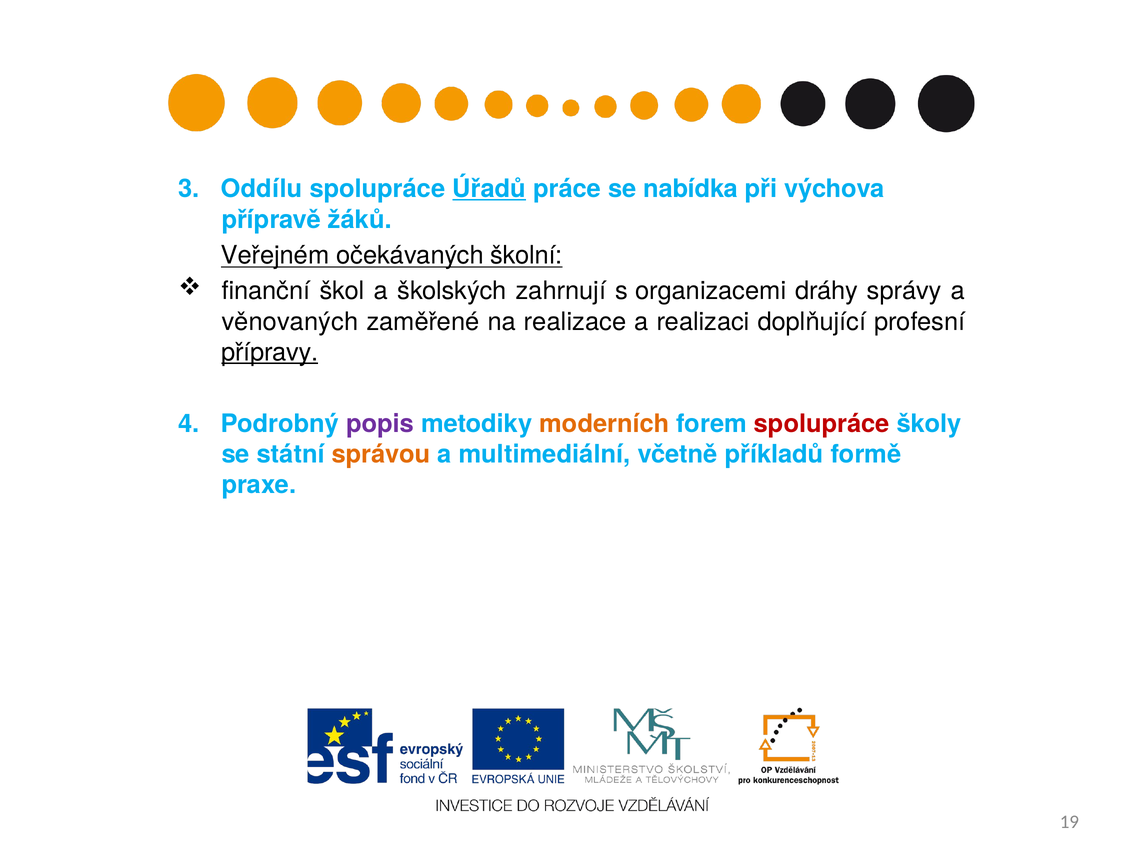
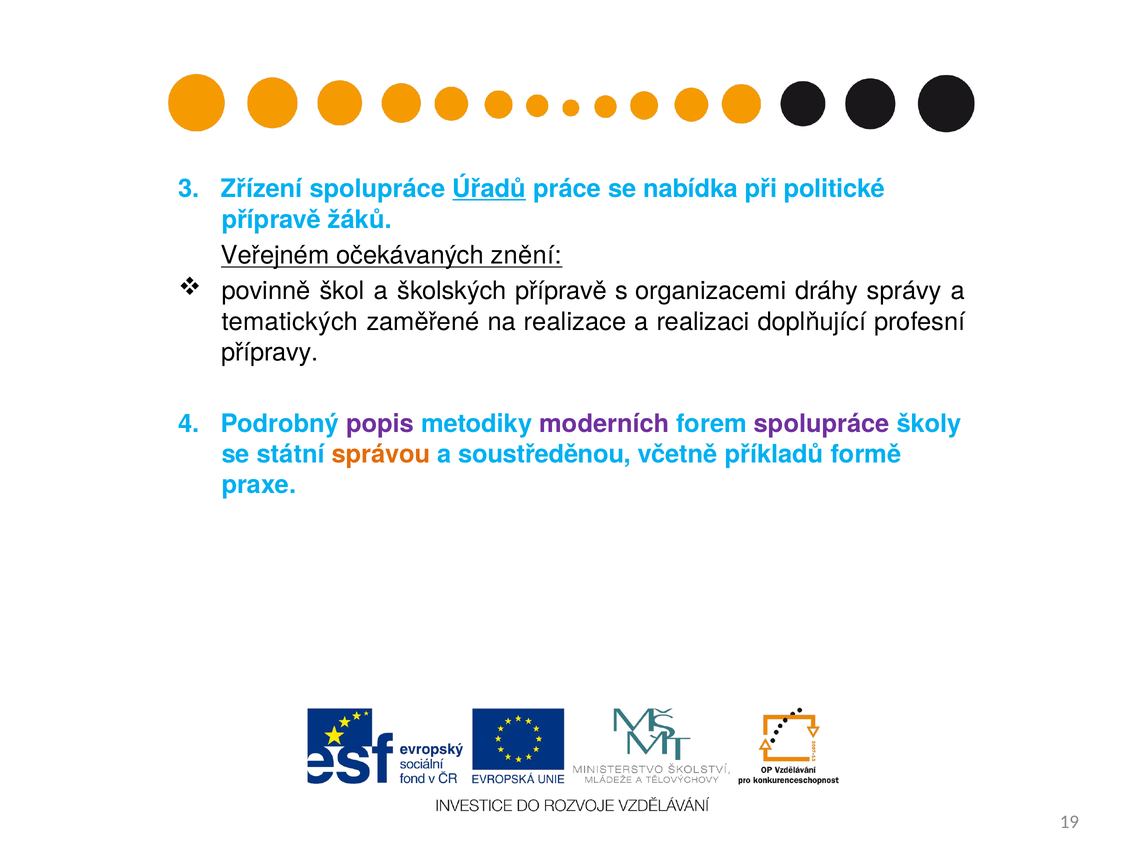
Oddílu: Oddílu -> Zřízení
výchova: výchova -> politické
školní: školní -> znění
finanční: finanční -> povinně
školských zahrnují: zahrnují -> přípravě
věnovaných: věnovaných -> tematických
přípravy underline: present -> none
moderních colour: orange -> purple
spolupráce at (822, 424) colour: red -> purple
multimediální: multimediální -> soustředěnou
